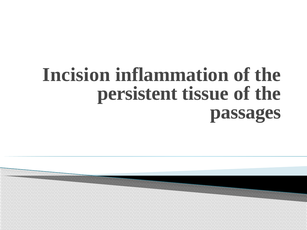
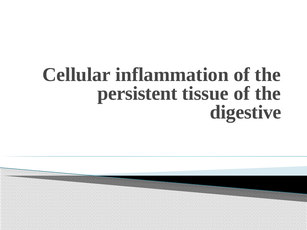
Incision: Incision -> Cellular
passages: passages -> digestive
